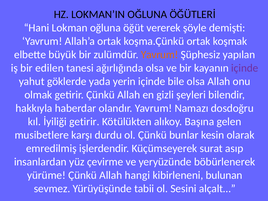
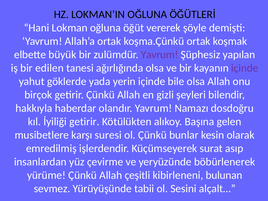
Yavrum at (160, 55) colour: orange -> purple
olmak: olmak -> birçok
durdu: durdu -> suresi
hangi: hangi -> çeşitli
